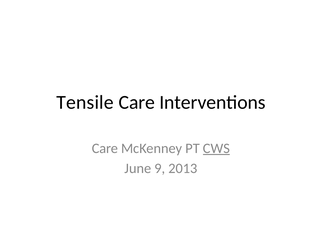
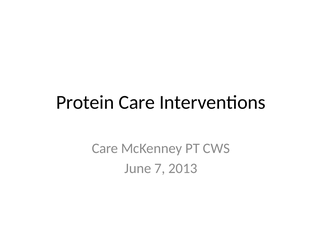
Tensile: Tensile -> Protein
CWS underline: present -> none
9: 9 -> 7
